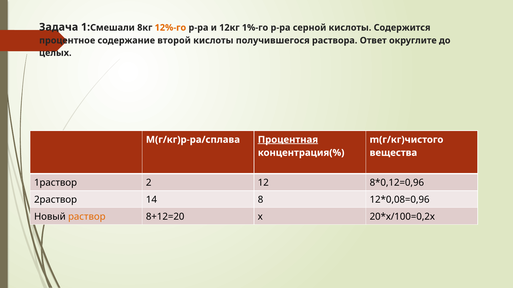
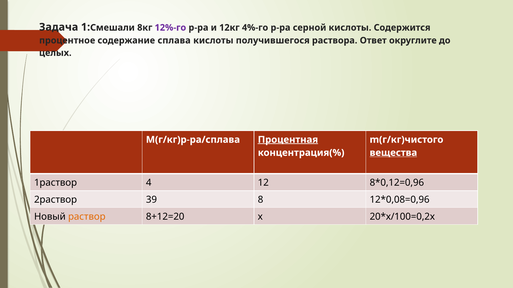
12%-го colour: orange -> purple
1%-го: 1%-го -> 4%-го
второй: второй -> сплава
вещества underline: none -> present
2: 2 -> 4
14: 14 -> 39
